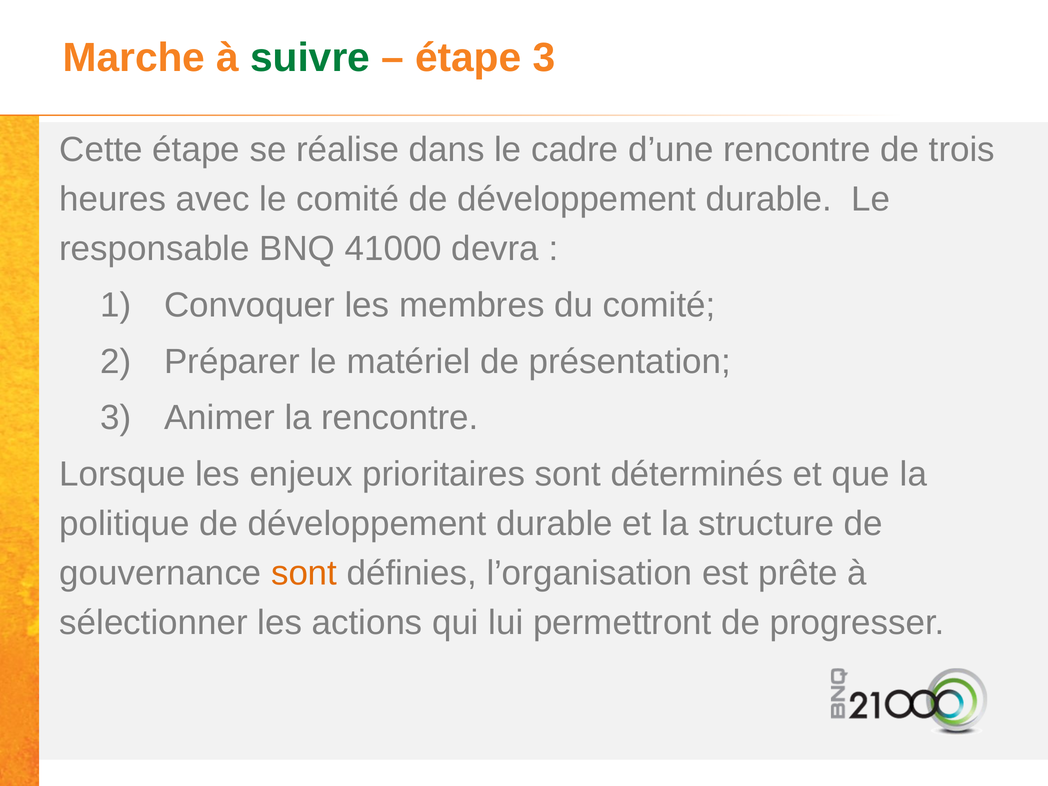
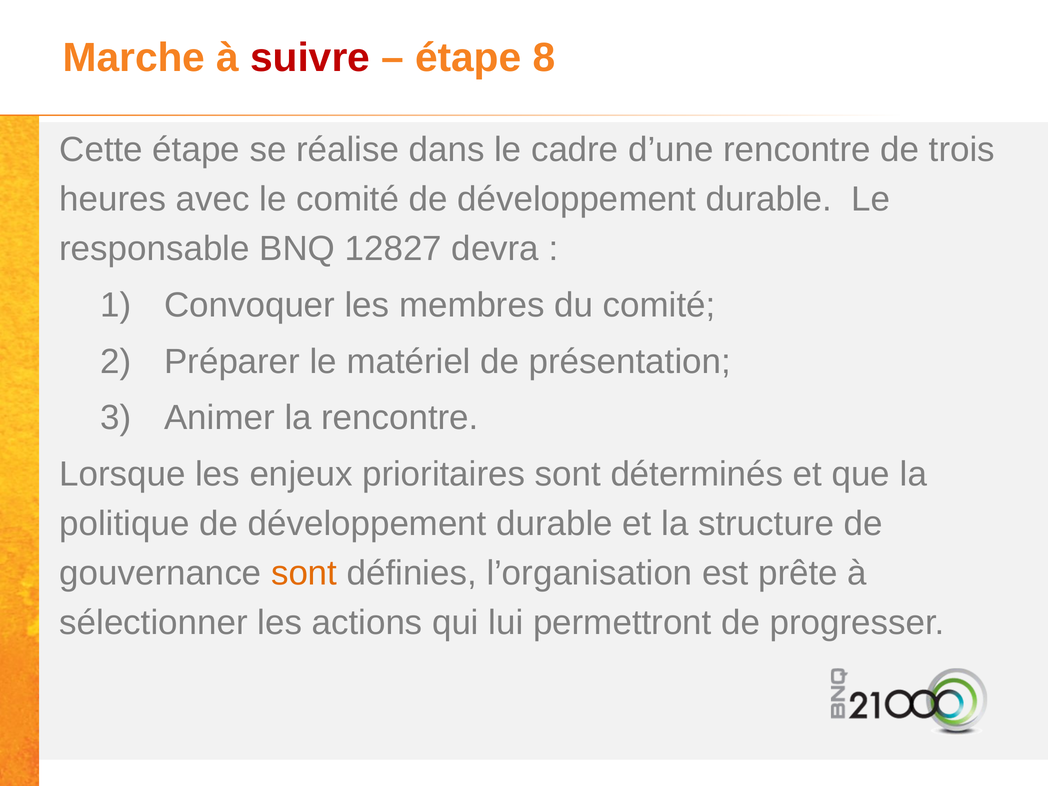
suivre colour: green -> red
étape 3: 3 -> 8
41000: 41000 -> 12827
